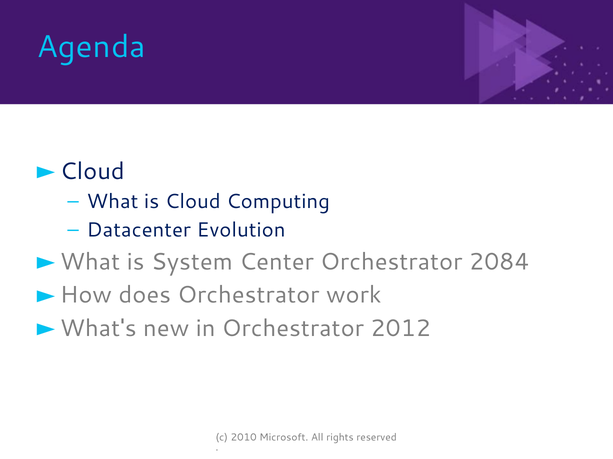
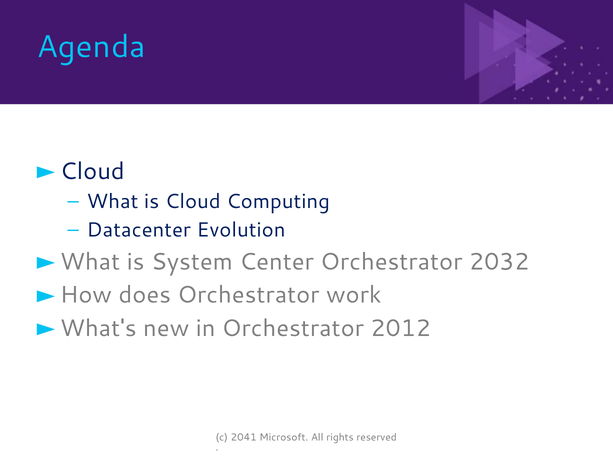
2084: 2084 -> 2032
2010: 2010 -> 2041
